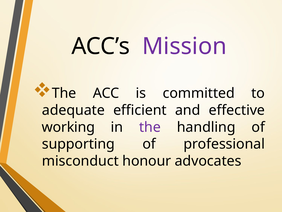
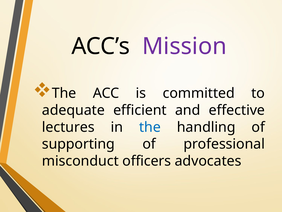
working: working -> lectures
the at (150, 127) colour: purple -> blue
honour: honour -> officers
